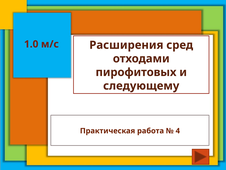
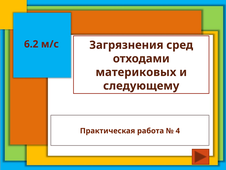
1.0: 1.0 -> 6.2
Расширения: Расширения -> Загрязнения
пирофитовых: пирофитовых -> материковых
